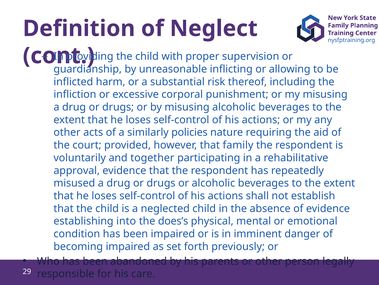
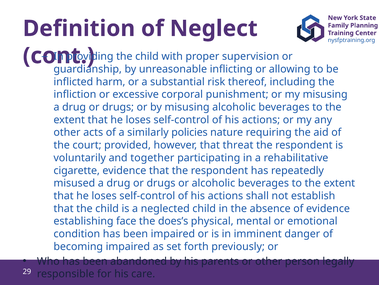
that family: family -> threat
approval: approval -> cigarette
into: into -> face
